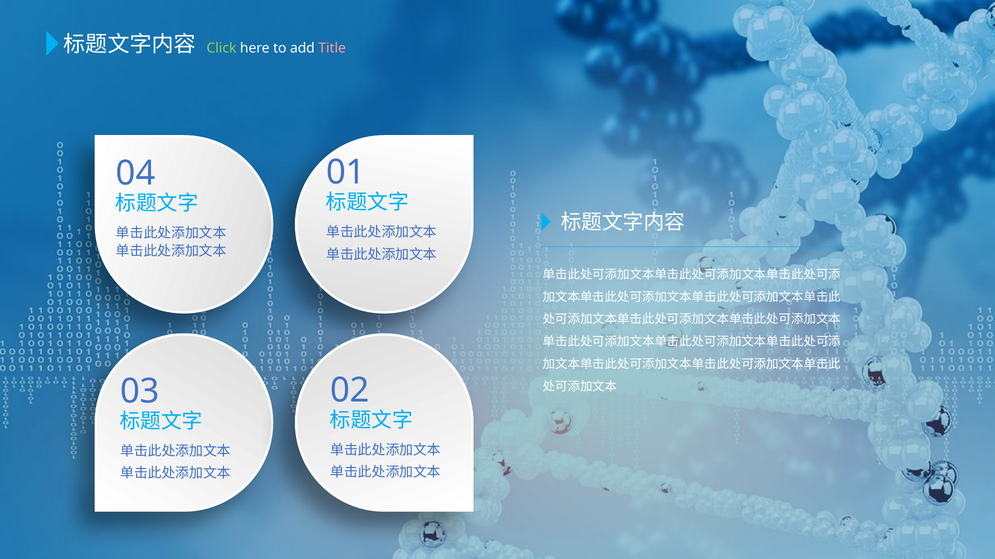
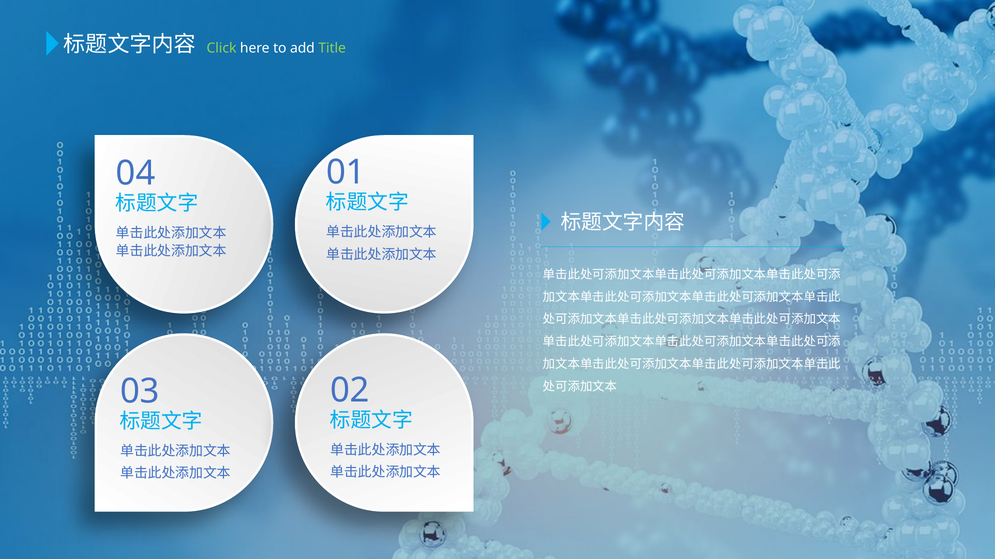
Title colour: pink -> light green
